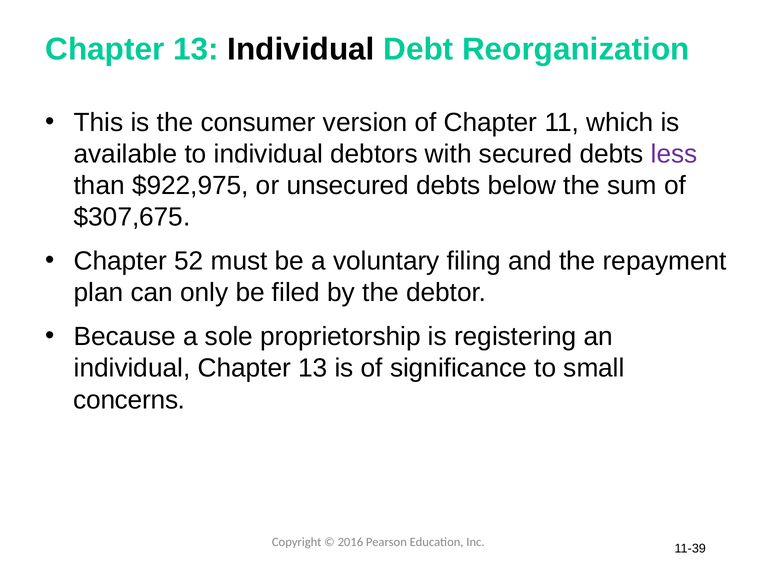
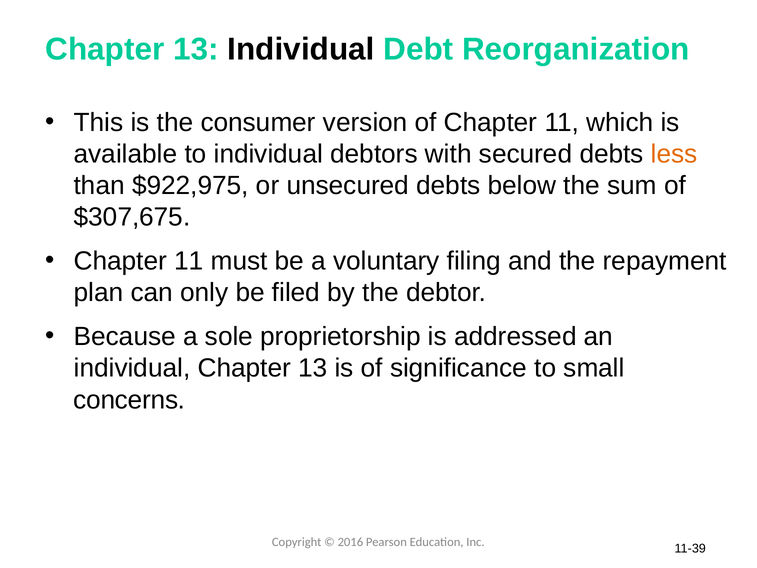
less colour: purple -> orange
52 at (189, 261): 52 -> 11
registering: registering -> addressed
